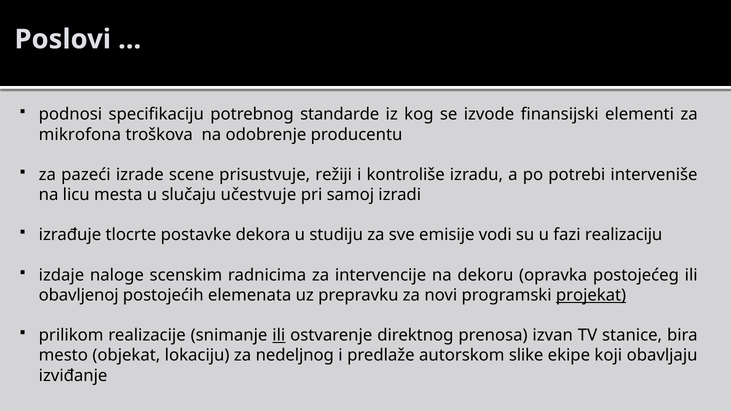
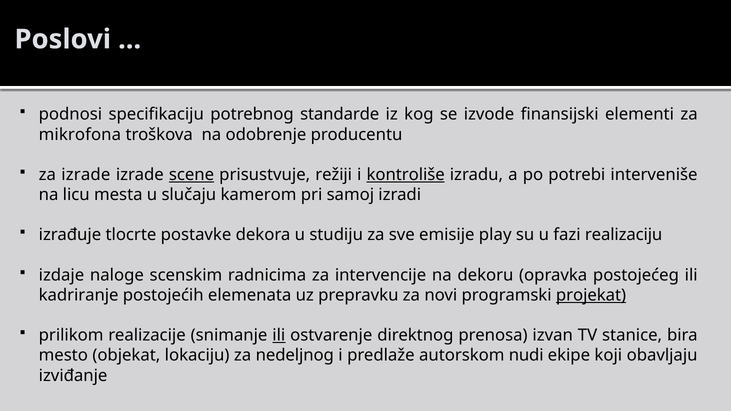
za pazeći: pazeći -> izrade
scene underline: none -> present
kontroliše underline: none -> present
učestvuje: učestvuje -> kamerom
vodi: vodi -> play
obavljenoj: obavljenoj -> kadriranje
slike: slike -> nudi
